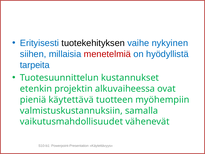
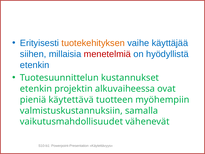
tuotekehityksen colour: black -> orange
nykyinen: nykyinen -> käyttäjää
tarpeita at (35, 65): tarpeita -> etenkin
